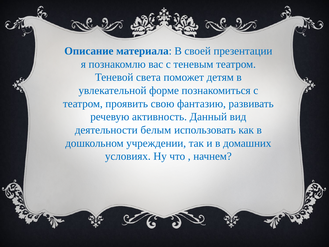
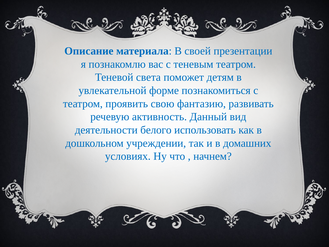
белым: белым -> белого
